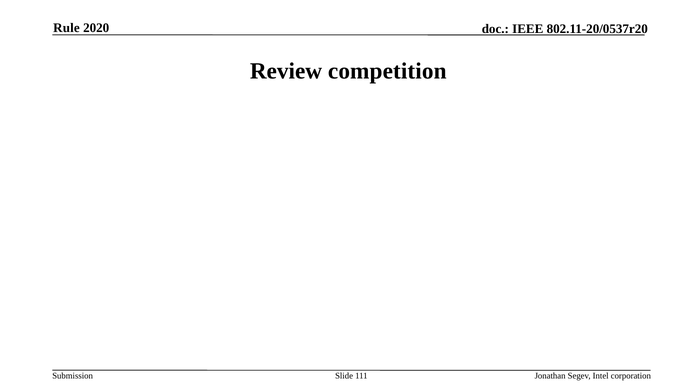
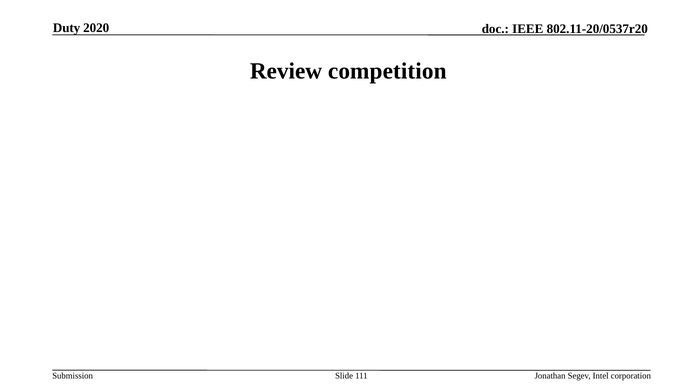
Rule: Rule -> Duty
